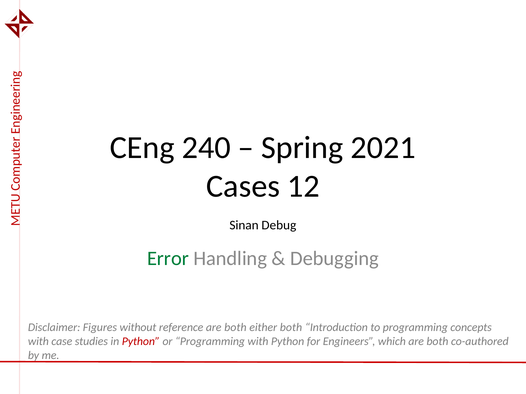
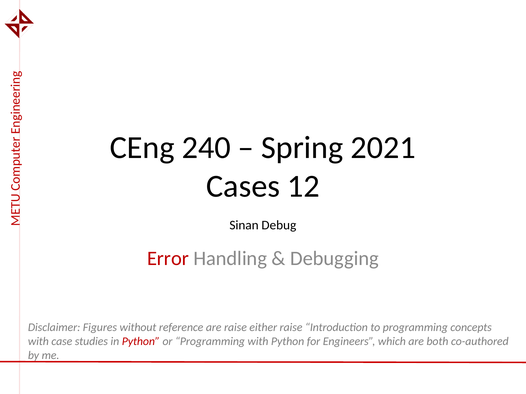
Error colour: green -> red
reference are both: both -> raise
either both: both -> raise
